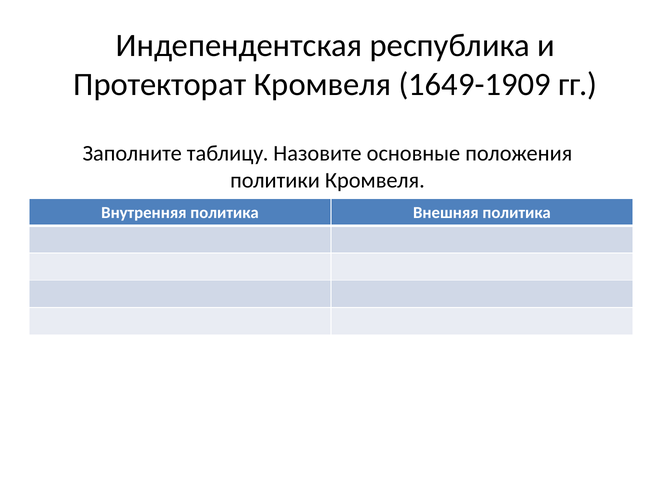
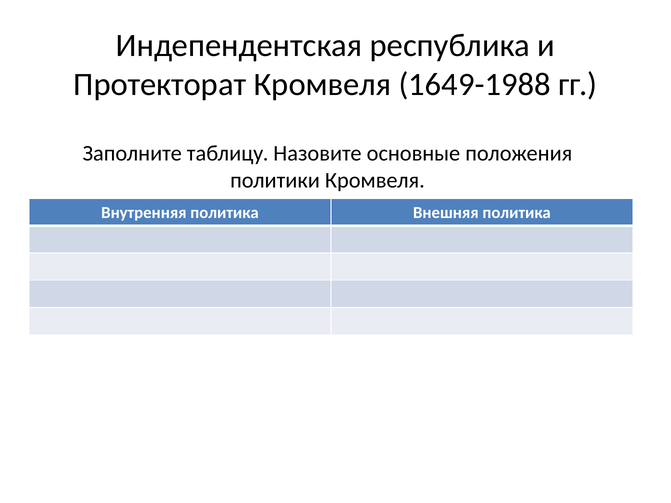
1649-1909: 1649-1909 -> 1649-1988
